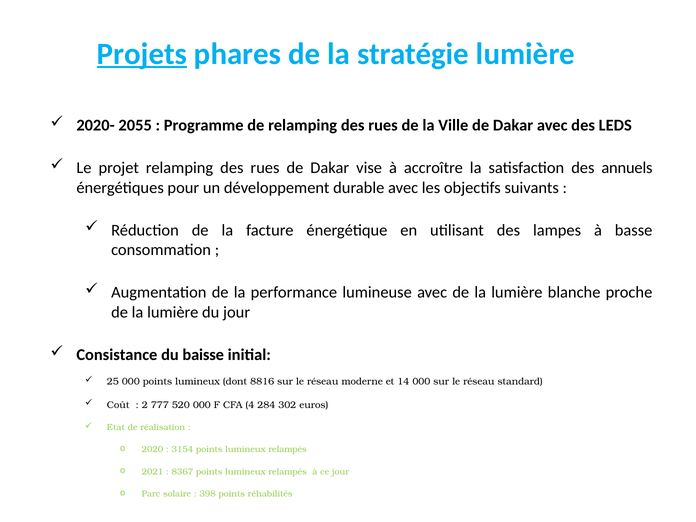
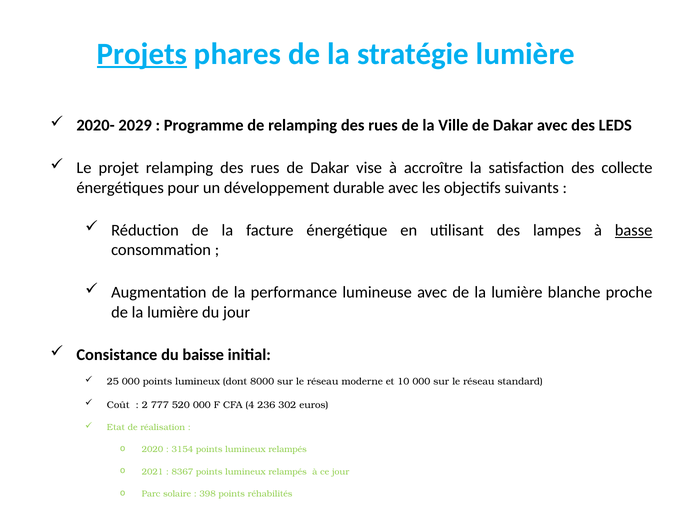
2055: 2055 -> 2029
annuels: annuels -> collecte
basse underline: none -> present
8816: 8816 -> 8000
14: 14 -> 10
284: 284 -> 236
